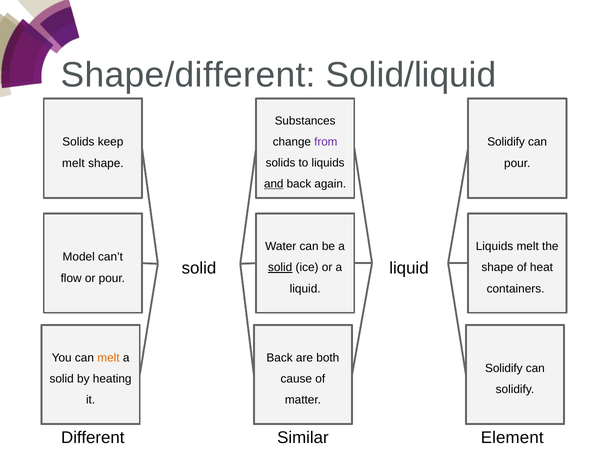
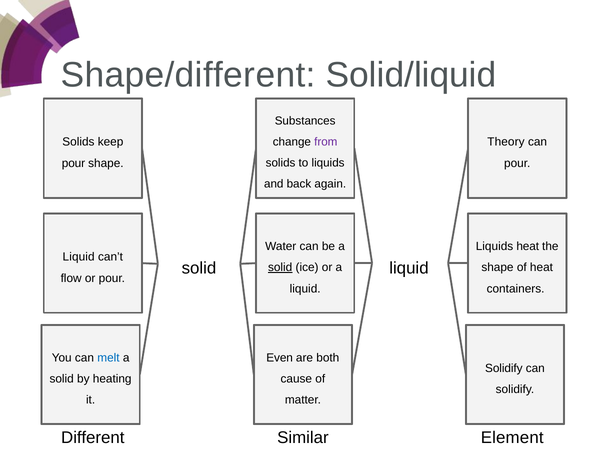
Solidify at (506, 142): Solidify -> Theory
melt at (73, 163): melt -> pour
and underline: present -> none
Liquids melt: melt -> heat
Model at (79, 257): Model -> Liquid
melt at (108, 358) colour: orange -> blue
Back at (280, 358): Back -> Even
